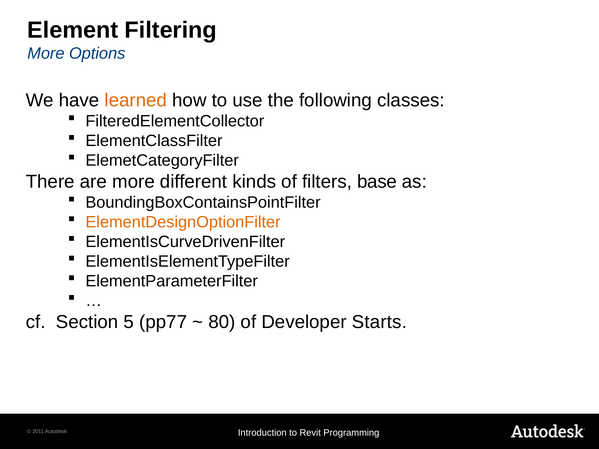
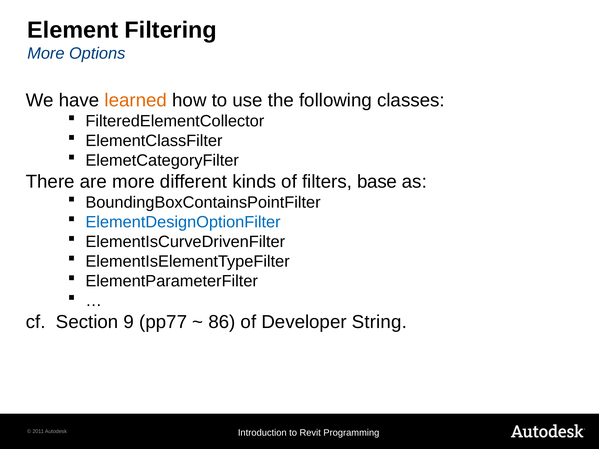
ElementDesignOptionFilter colour: orange -> blue
5: 5 -> 9
80: 80 -> 86
Starts: Starts -> String
